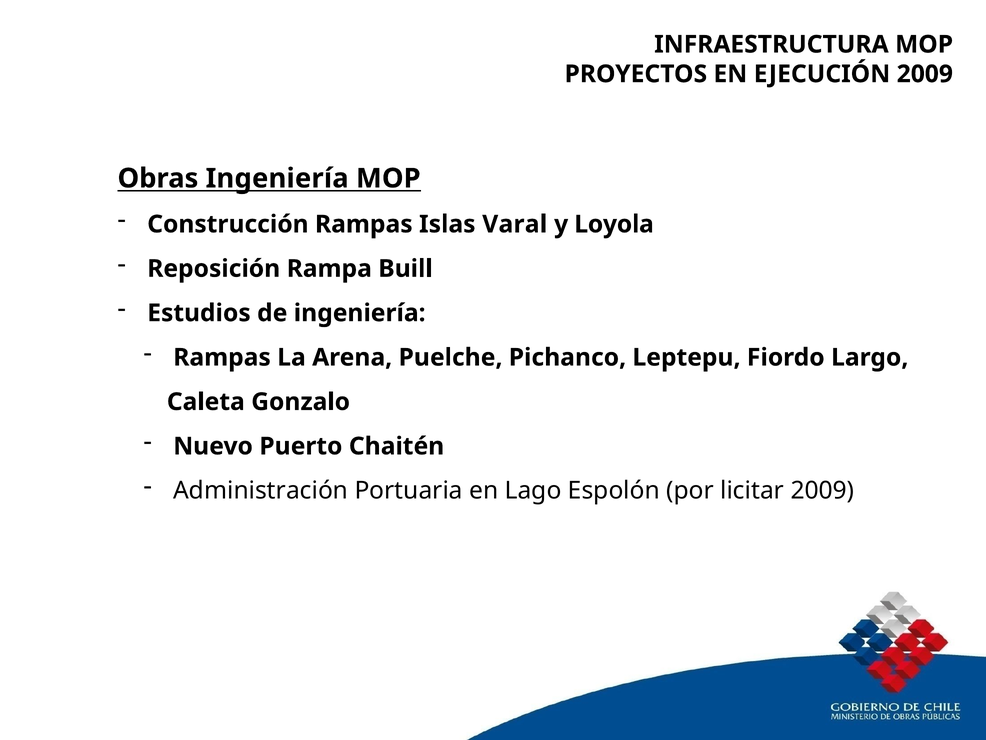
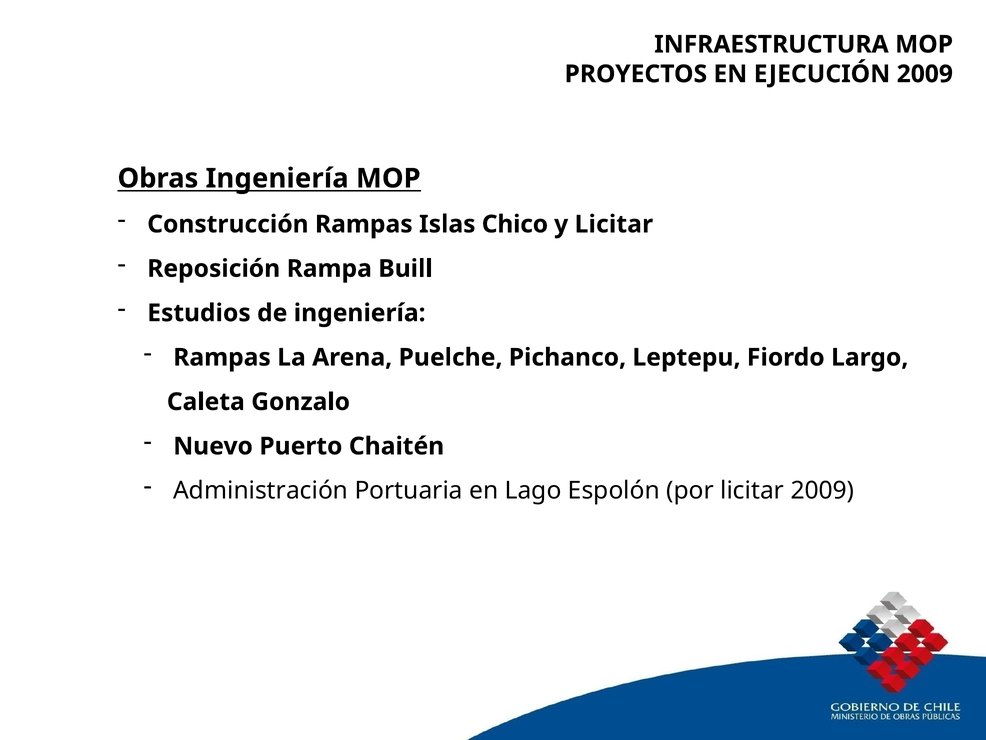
Varal: Varal -> Chico
y Loyola: Loyola -> Licitar
